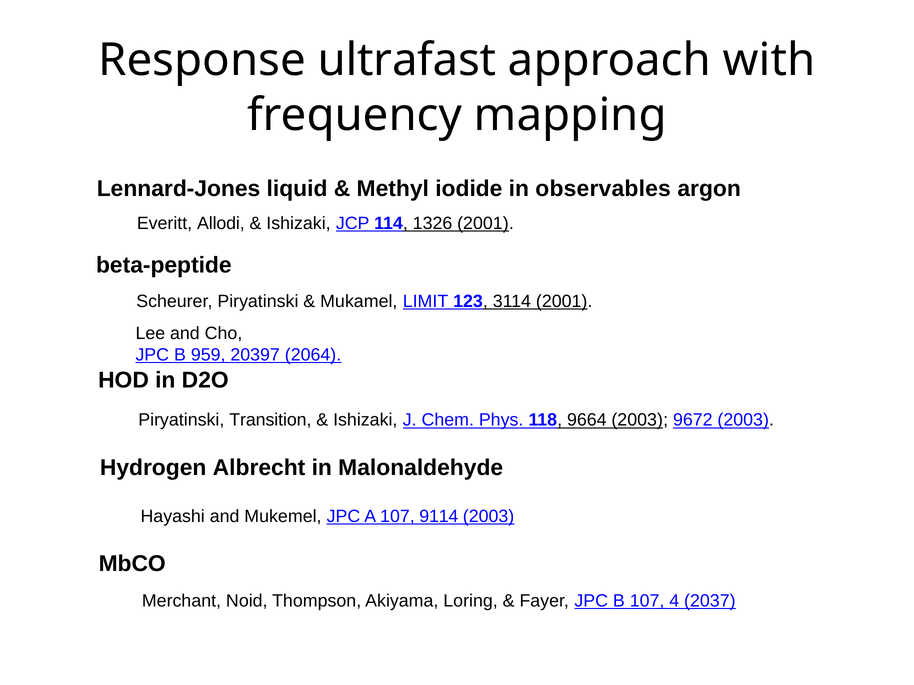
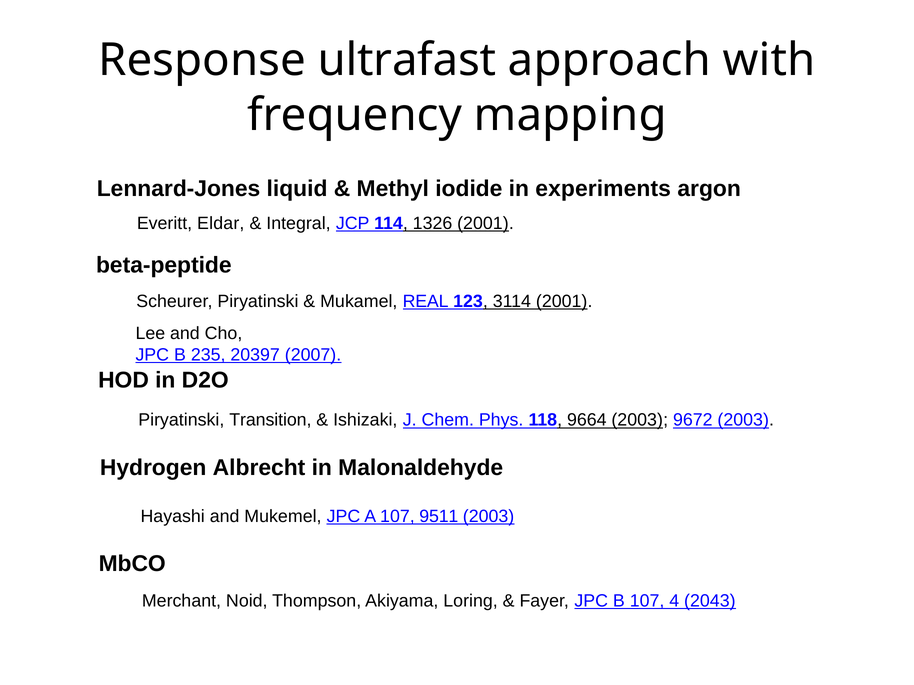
observables: observables -> experiments
Allodi: Allodi -> Eldar
Ishizaki at (298, 223): Ishizaki -> Integral
LIMIT: LIMIT -> REAL
959: 959 -> 235
2064: 2064 -> 2007
9114: 9114 -> 9511
2037: 2037 -> 2043
